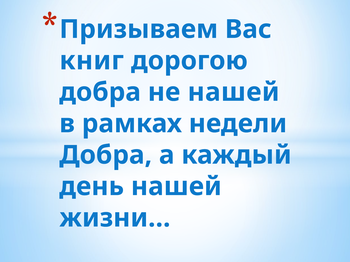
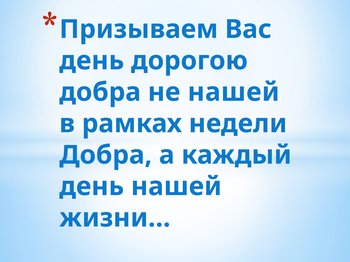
книг at (92, 61): книг -> день
